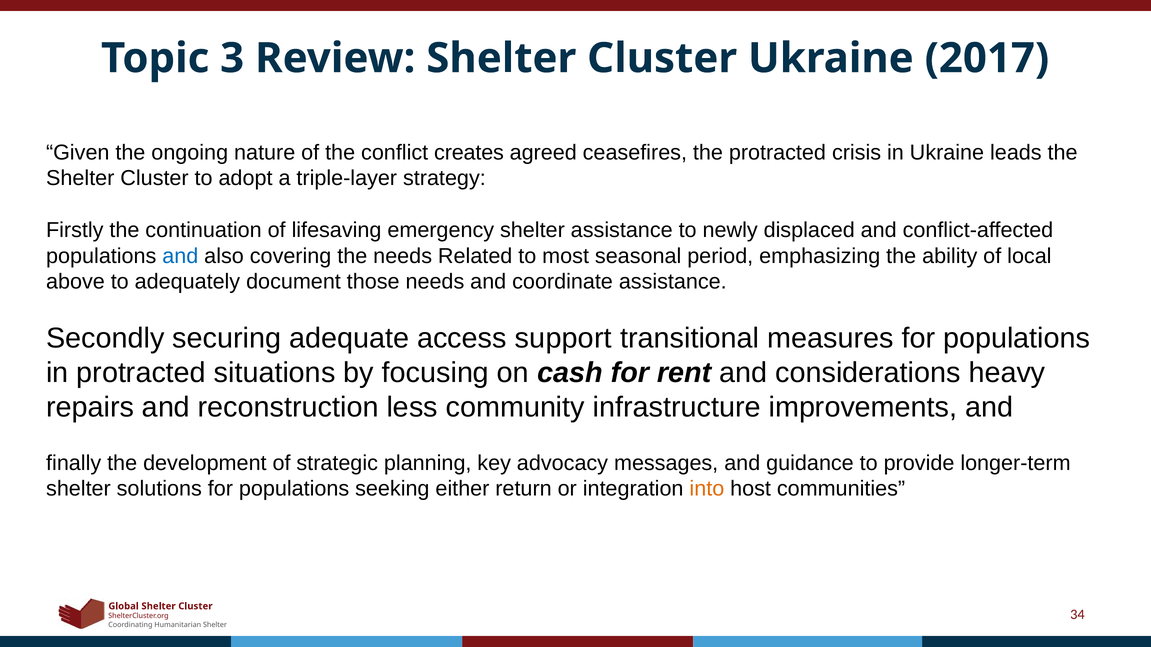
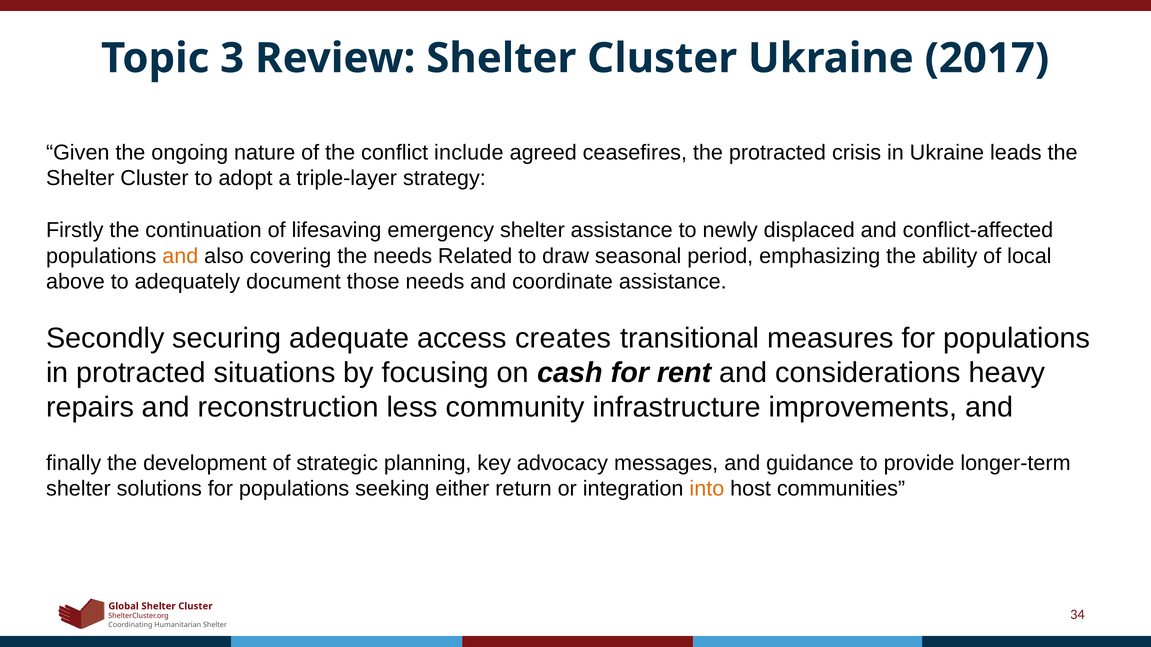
creates: creates -> include
and at (180, 256) colour: blue -> orange
most: most -> draw
support: support -> creates
